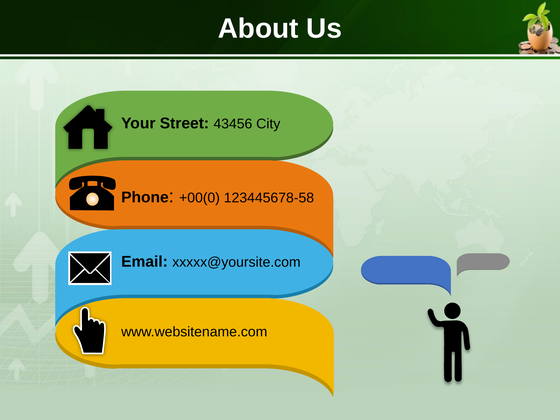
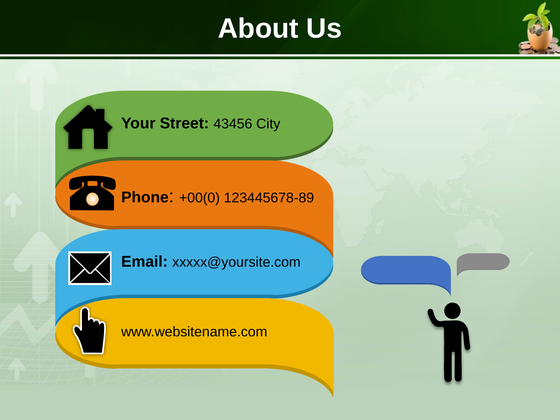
123445678-58: 123445678-58 -> 123445678-89
